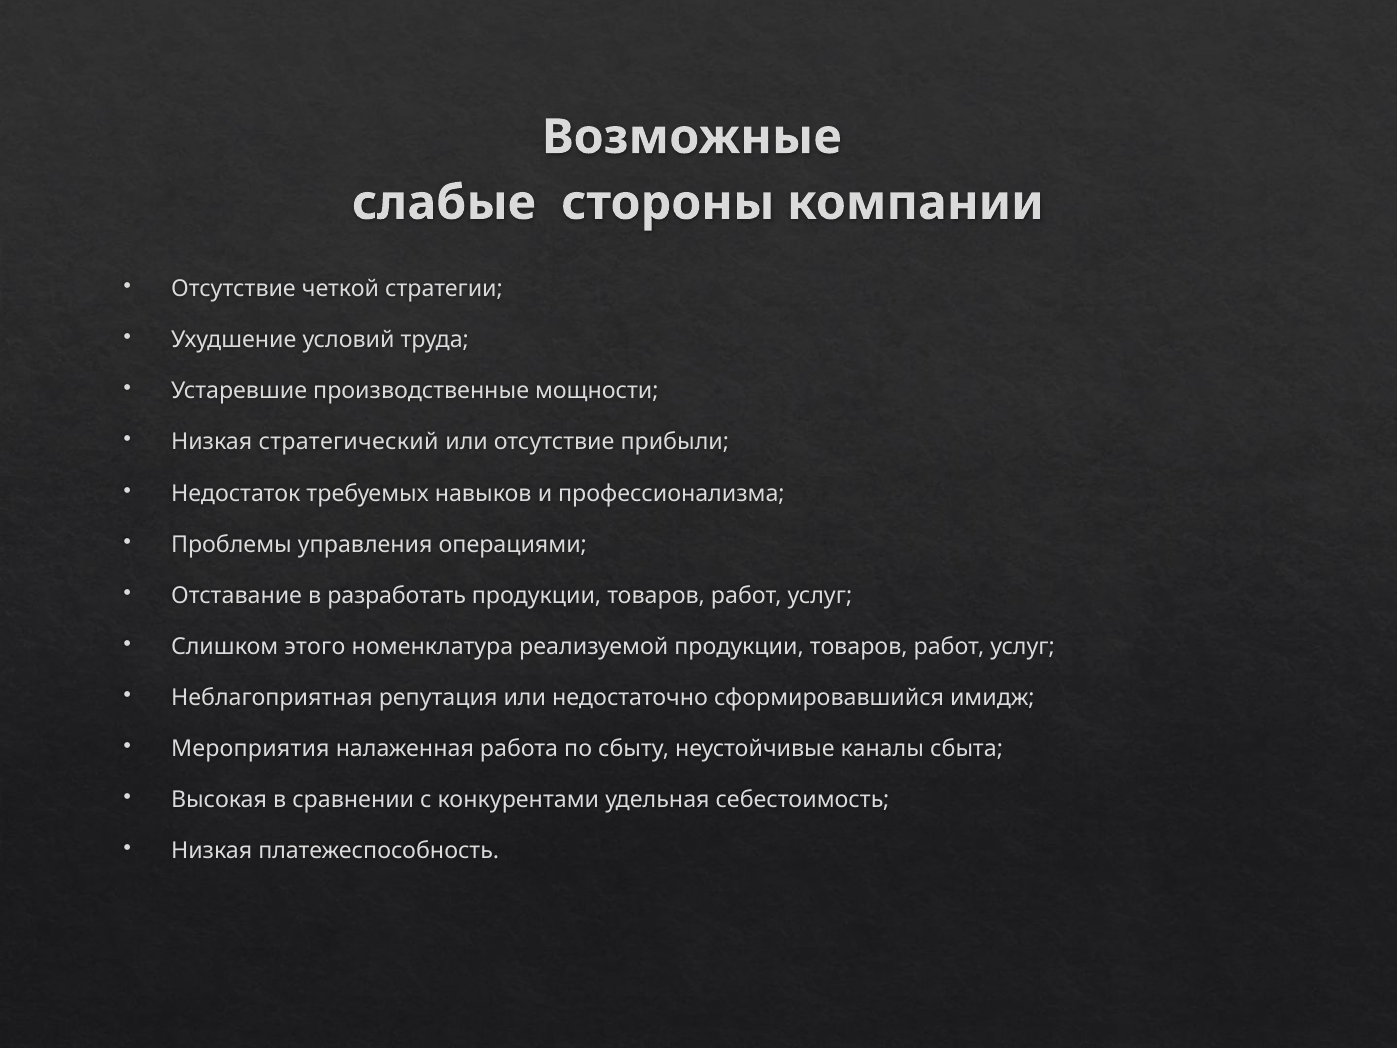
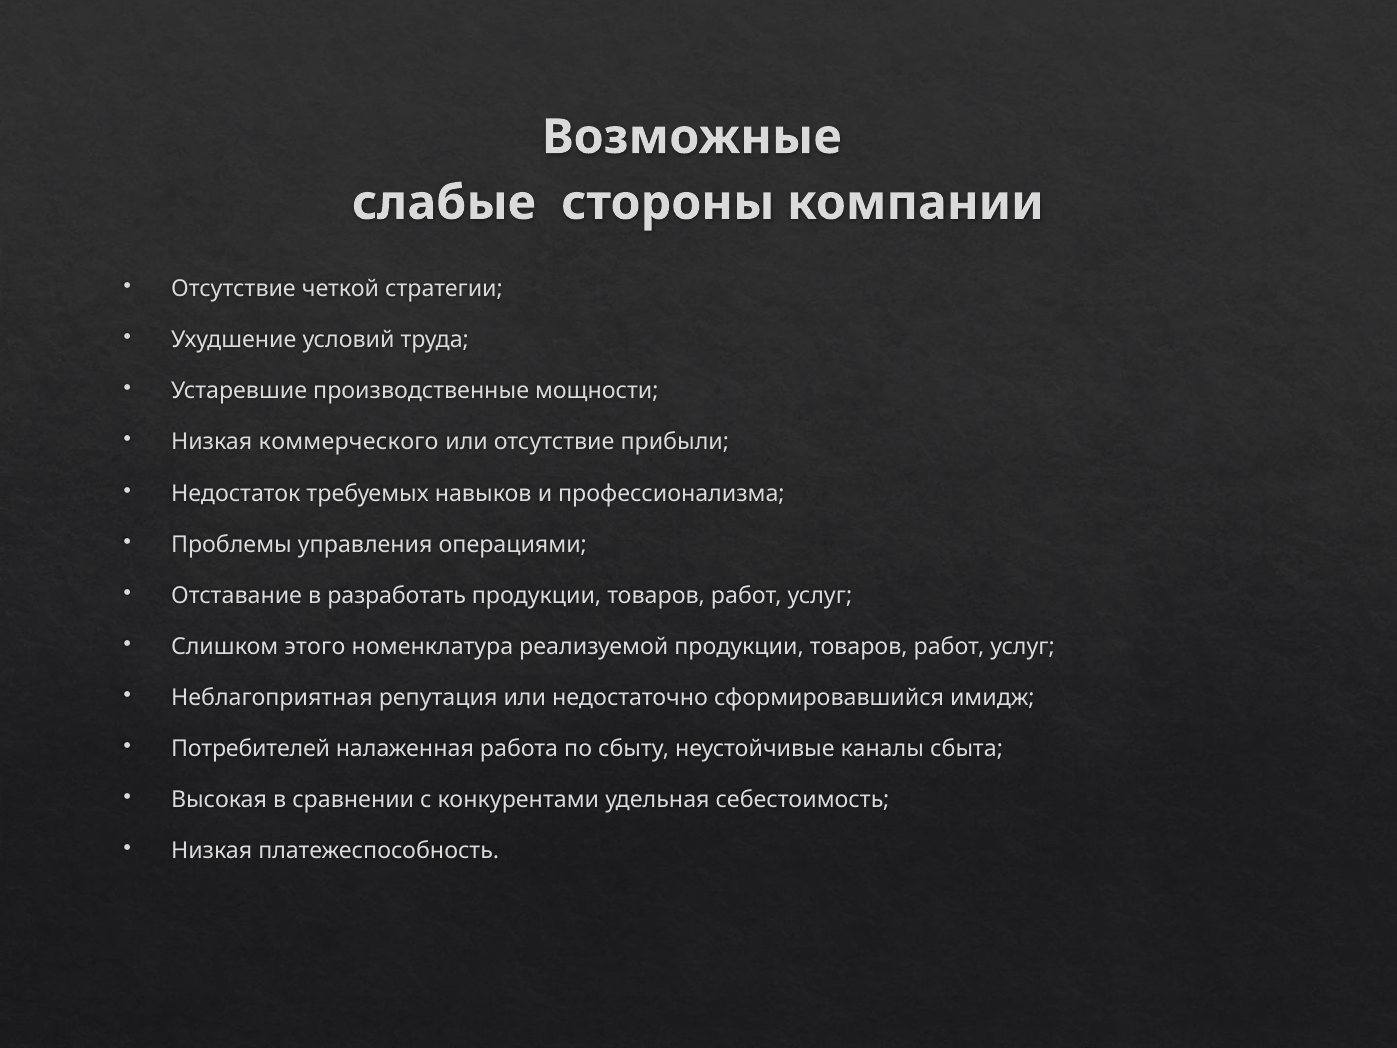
стратегический: стратегический -> коммерческого
Мероприятия: Мероприятия -> Потребителей
